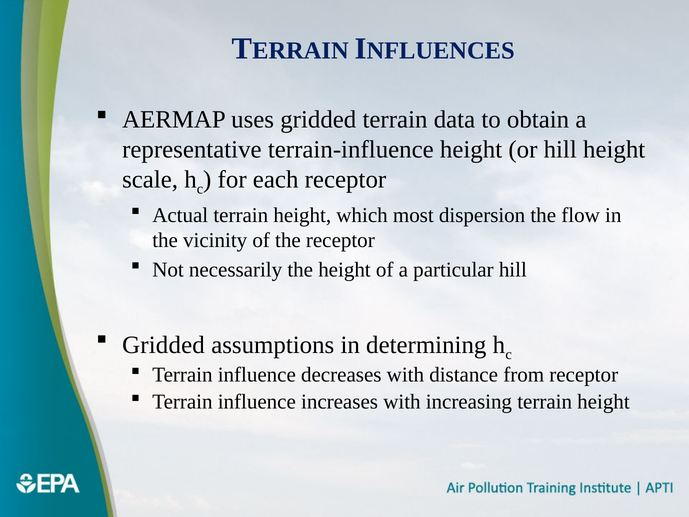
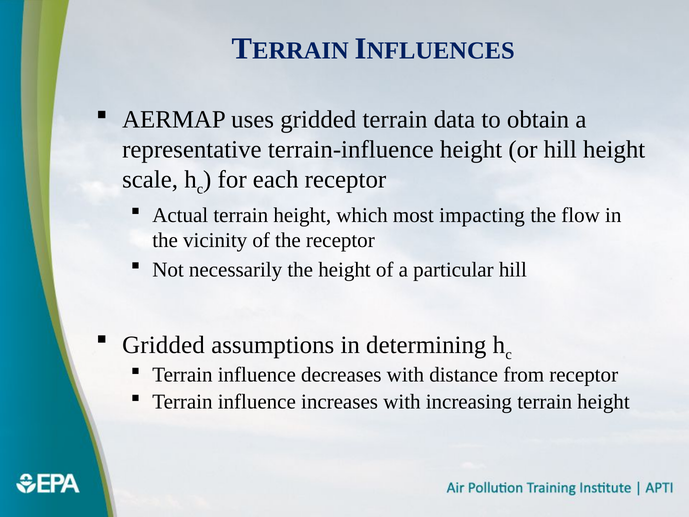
dispersion: dispersion -> impacting
